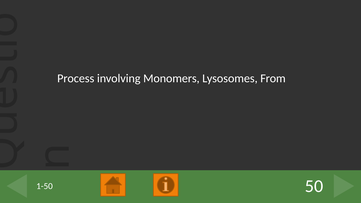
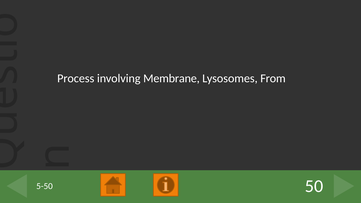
Monomers: Monomers -> Membrane
1-50: 1-50 -> 5-50
